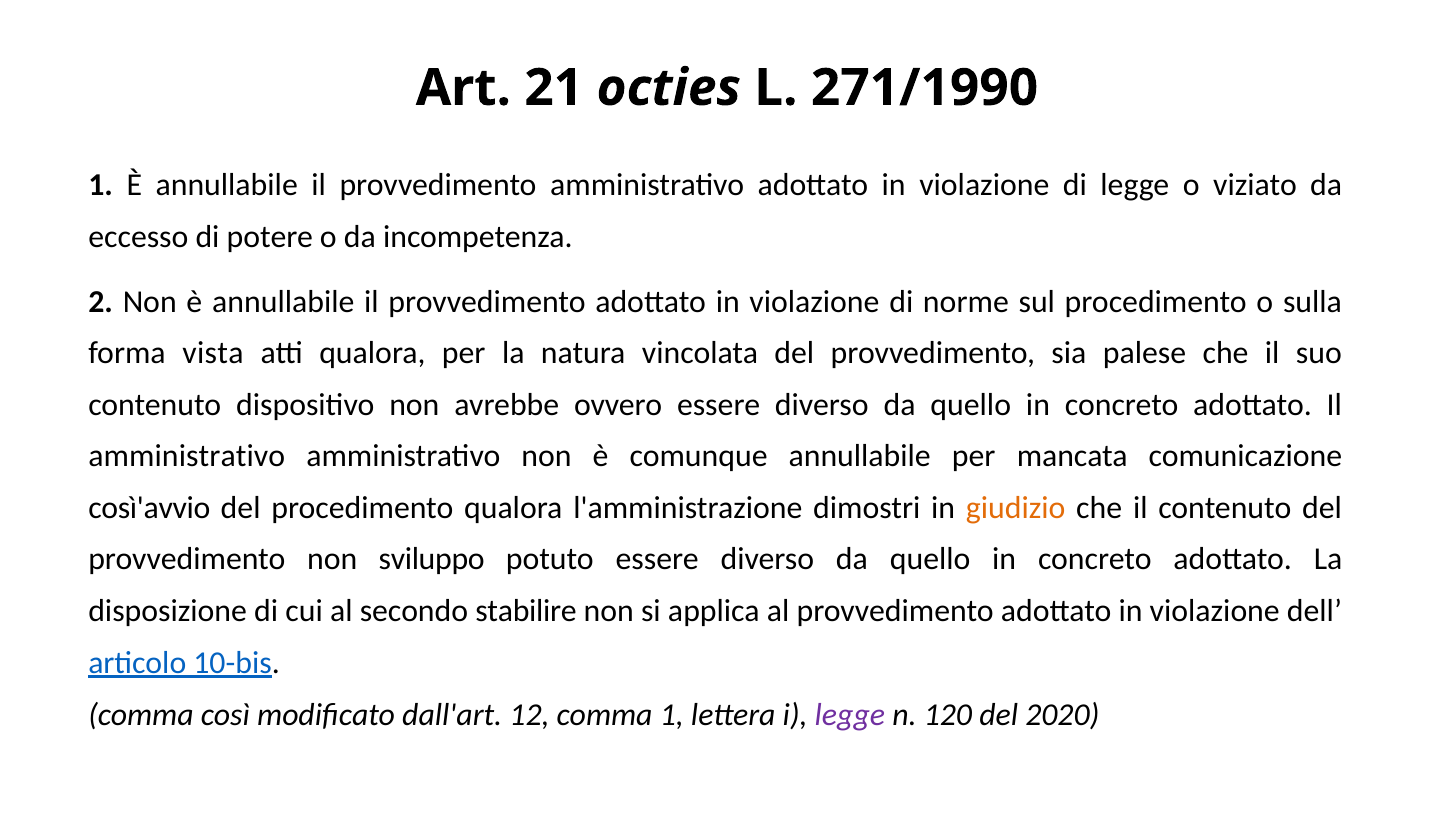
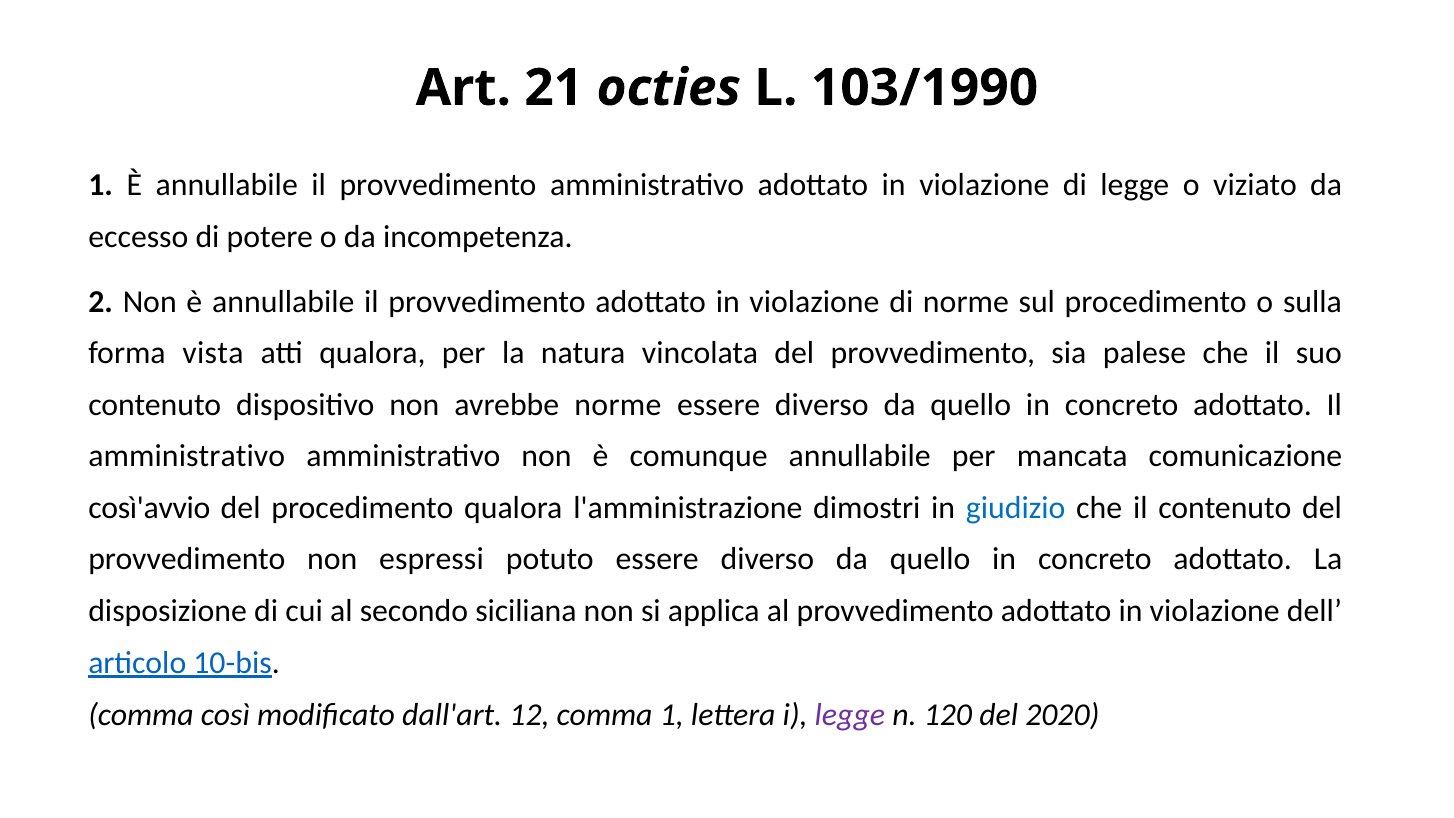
271/1990: 271/1990 -> 103/1990
avrebbe ovvero: ovvero -> norme
giudizio colour: orange -> blue
sviluppo: sviluppo -> espressi
stabilire: stabilire -> siciliana
